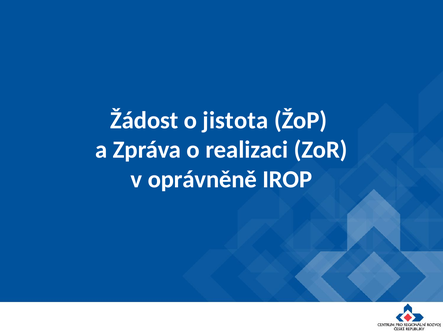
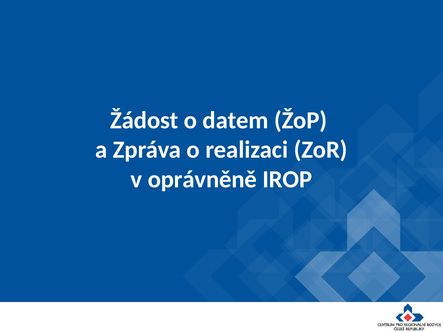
jistota: jistota -> datem
